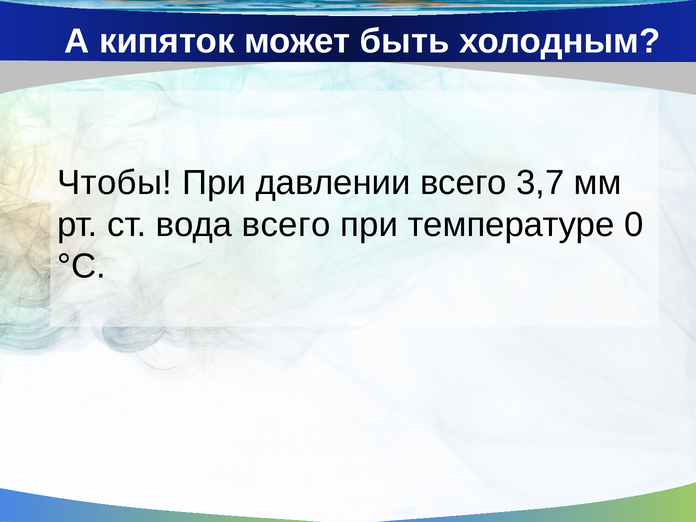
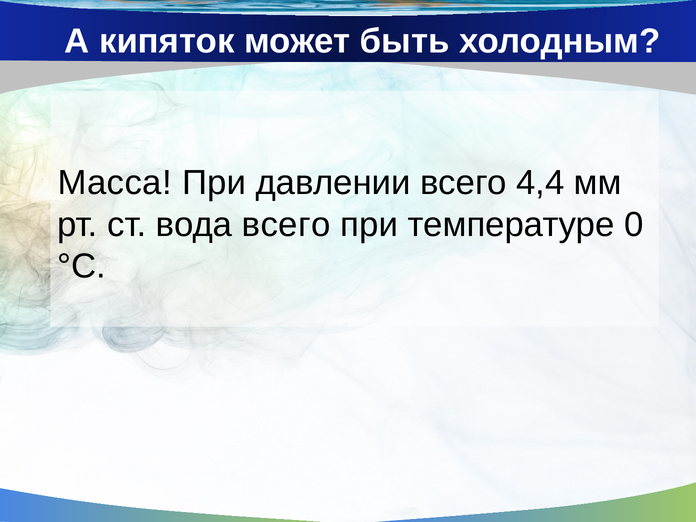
Чтобы: Чтобы -> Масса
3,7: 3,7 -> 4,4
